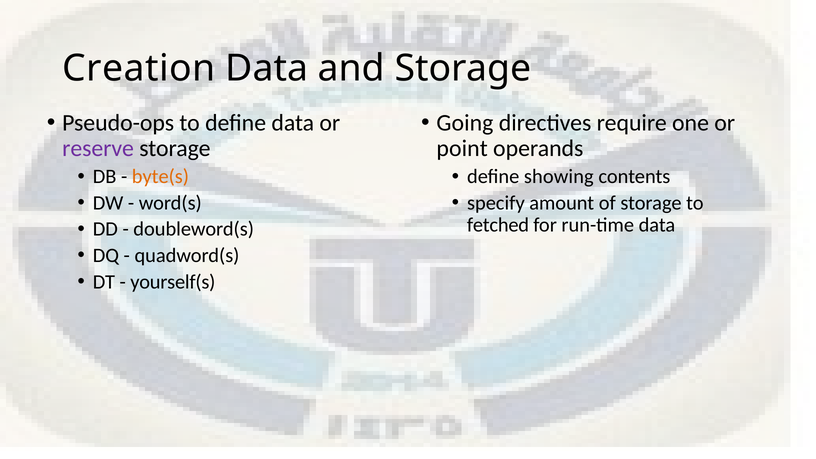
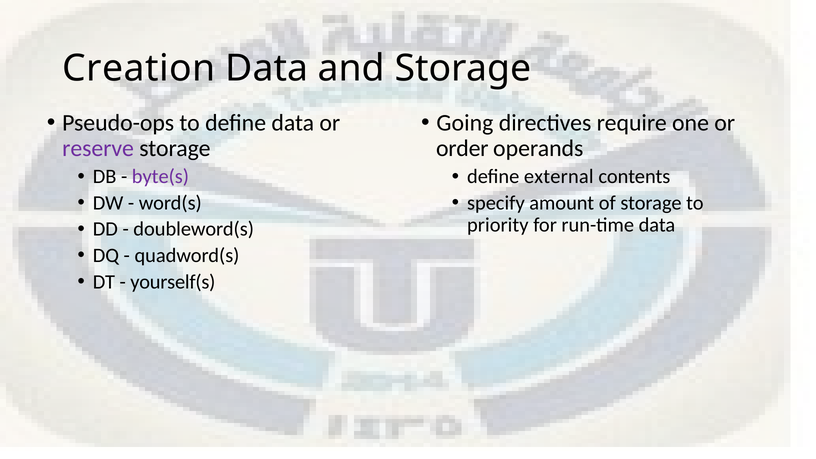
point: point -> order
byte(s colour: orange -> purple
showing: showing -> external
fetched: fetched -> priority
